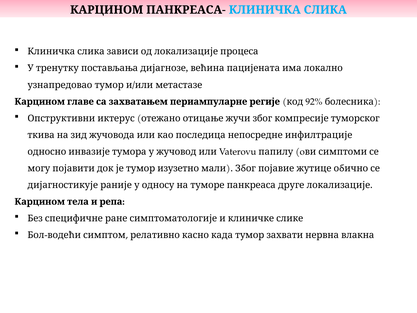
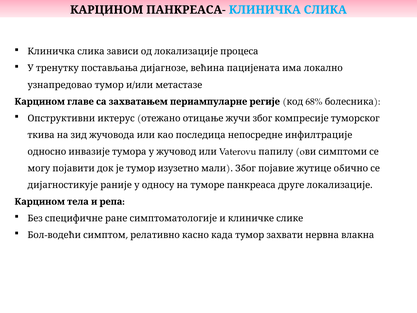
92%: 92% -> 68%
